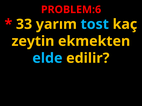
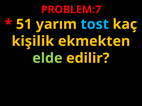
PROBLEM:6: PROBLEM:6 -> PROBLEM:7
33: 33 -> 51
zeytin: zeytin -> kişilik
elde colour: light blue -> light green
